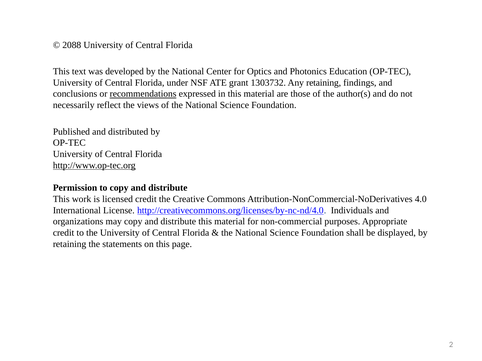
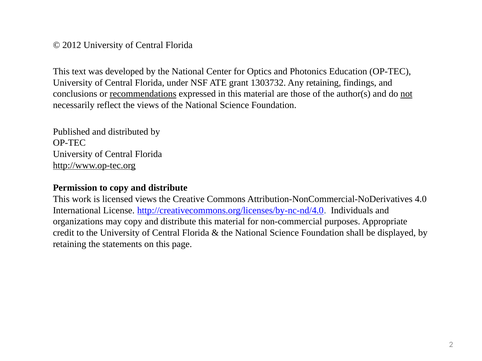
2088: 2088 -> 2012
not underline: none -> present
licensed credit: credit -> views
